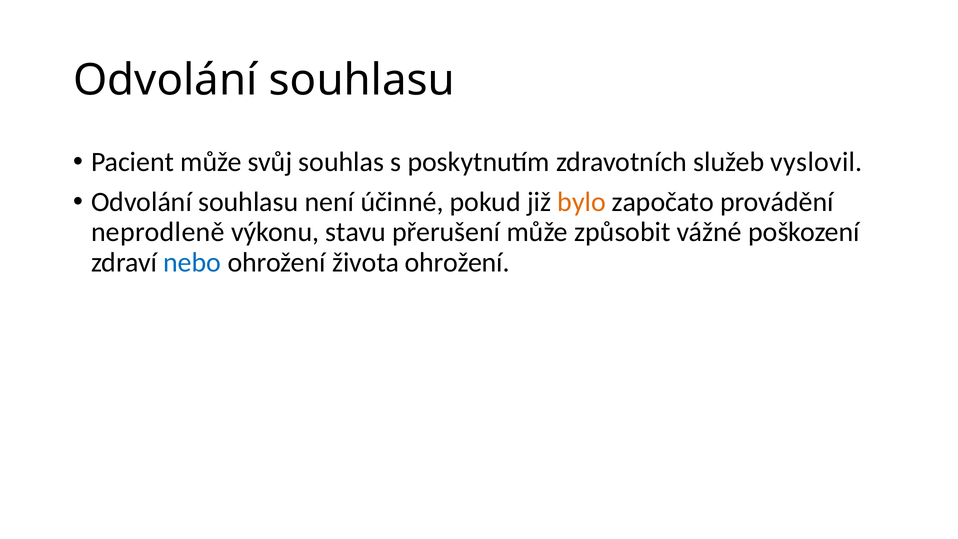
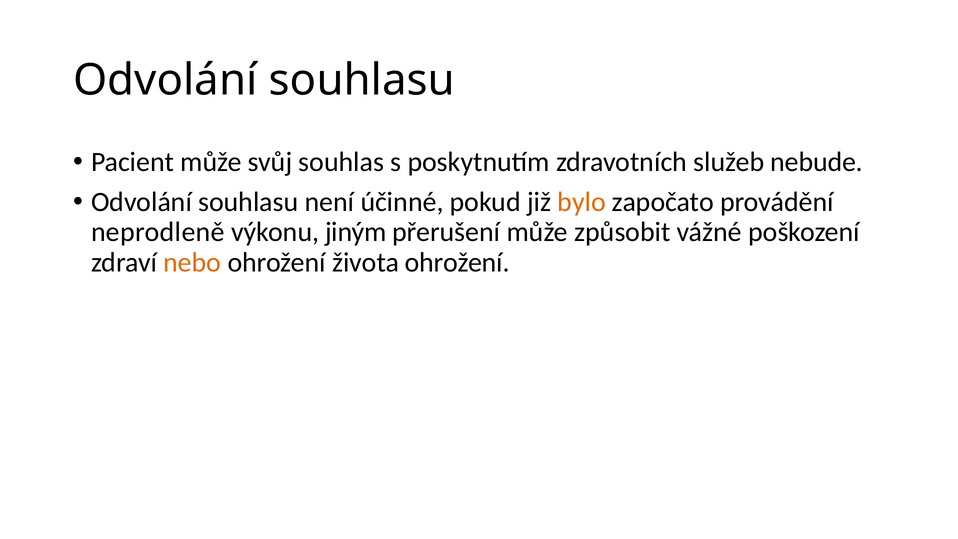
vyslovil: vyslovil -> nebude
stavu: stavu -> jiným
nebo colour: blue -> orange
